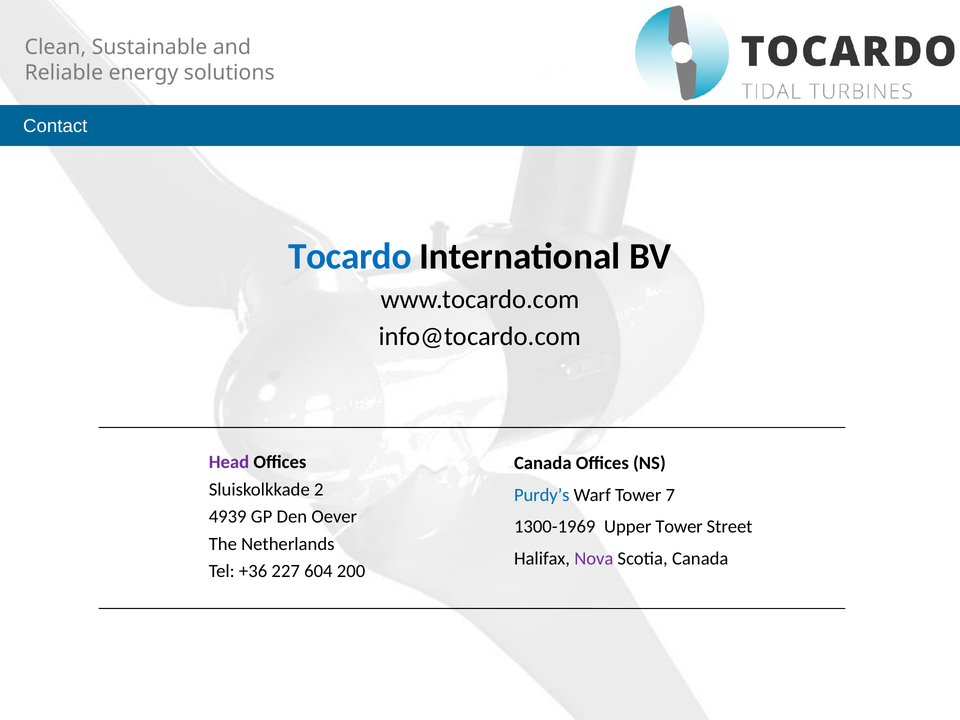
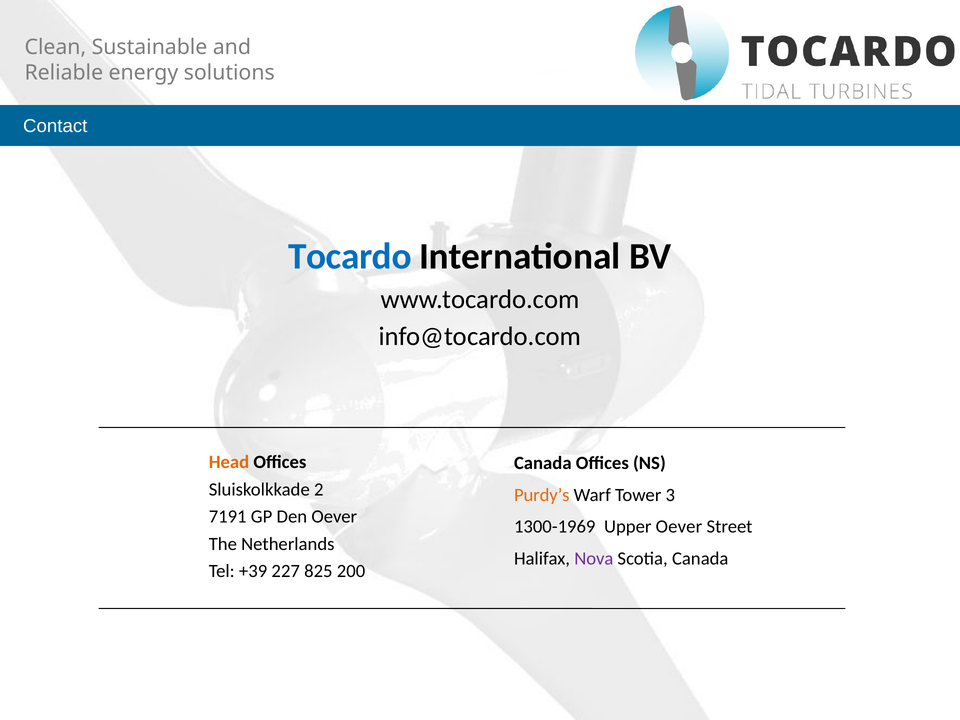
Head colour: purple -> orange
Purdy’s colour: blue -> orange
7: 7 -> 3
4939: 4939 -> 7191
Upper Tower: Tower -> Oever
+36: +36 -> +39
604: 604 -> 825
